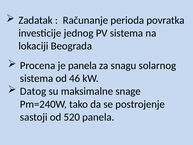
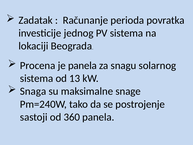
46: 46 -> 13
Datog: Datog -> Snaga
520: 520 -> 360
